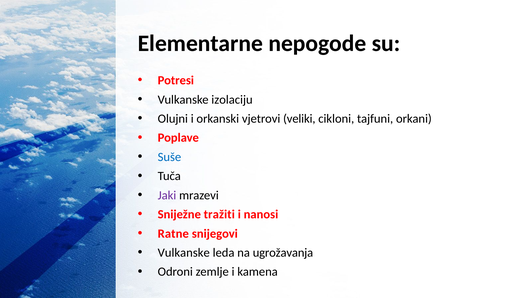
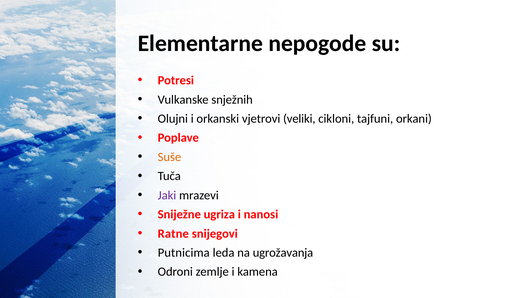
izolaciju: izolaciju -> snježnih
Suše colour: blue -> orange
tražiti: tražiti -> ugriza
Vulkanske at (184, 253): Vulkanske -> Putnicima
